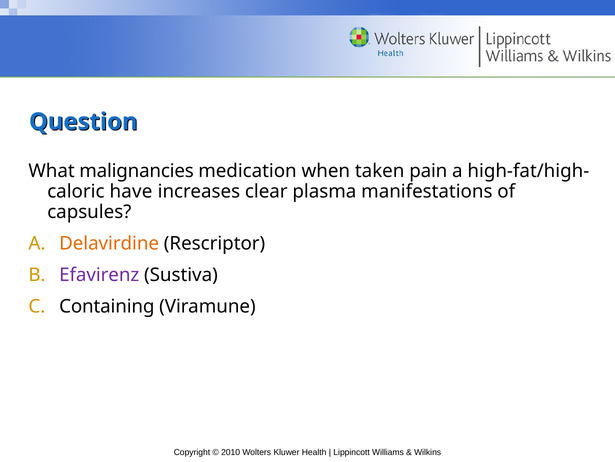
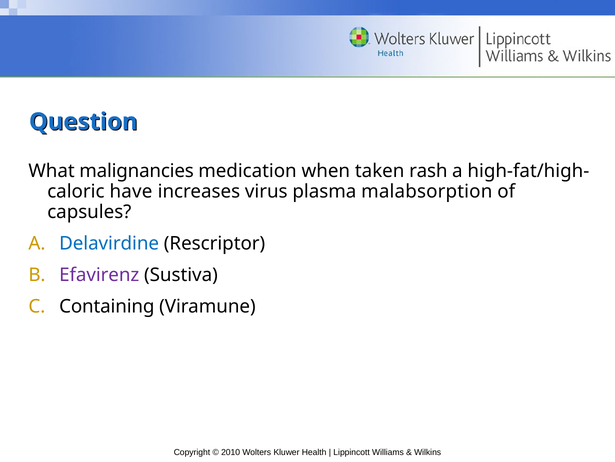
pain: pain -> rash
clear: clear -> virus
manifestations: manifestations -> malabsorption
Delavirdine colour: orange -> blue
